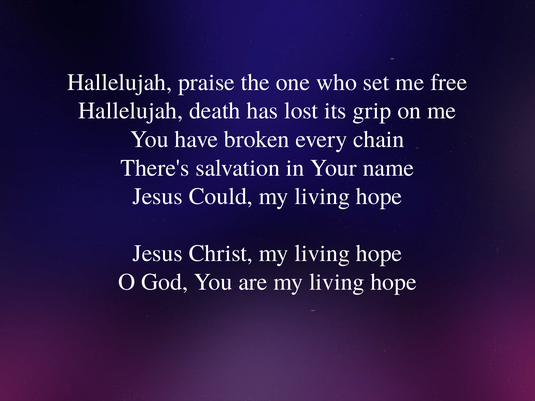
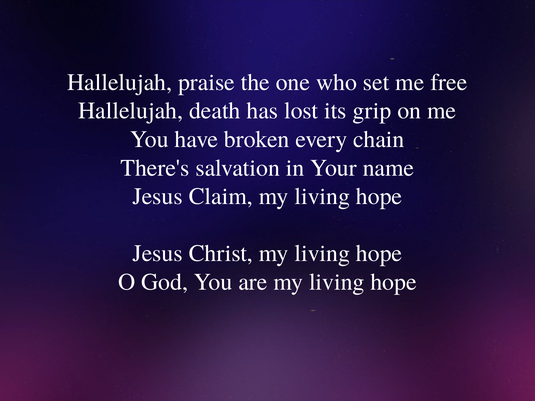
Could: Could -> Claim
